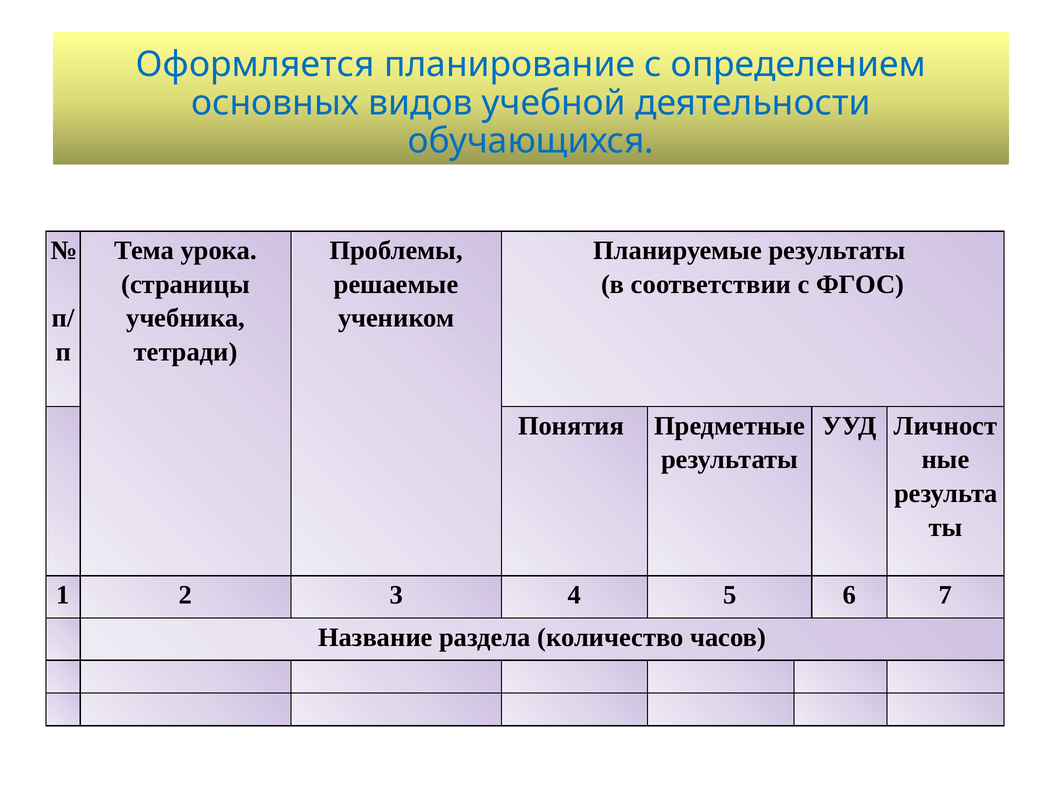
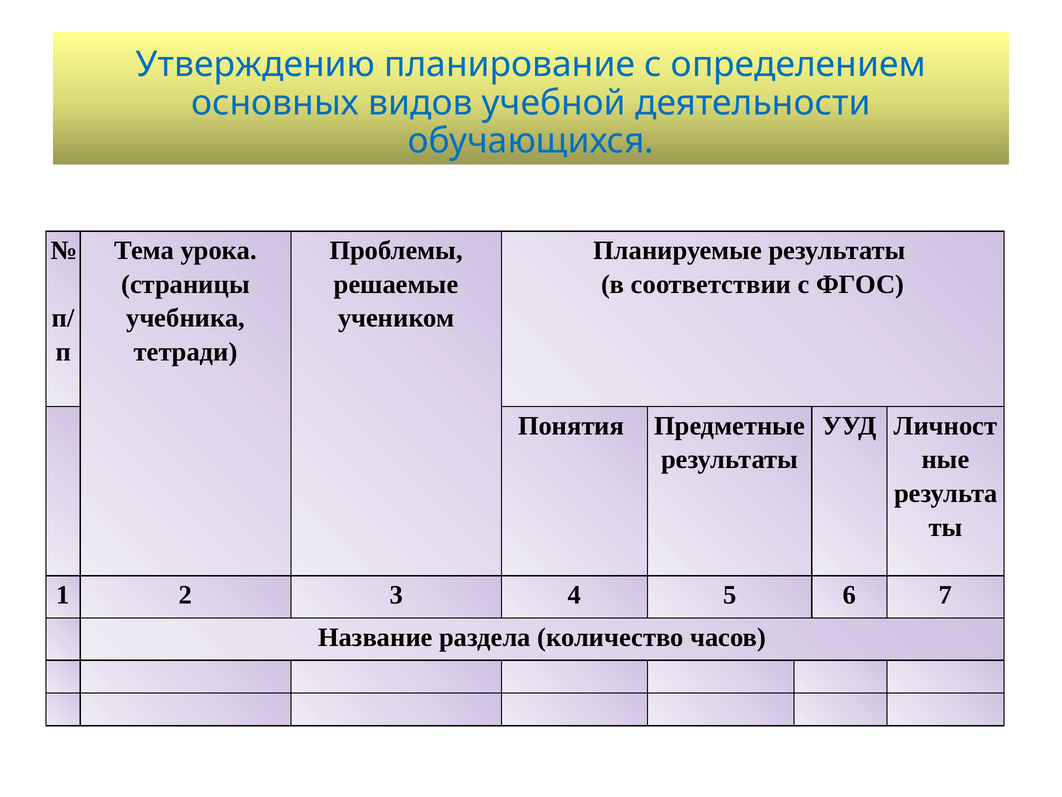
Оформляется: Оформляется -> Утверждению
